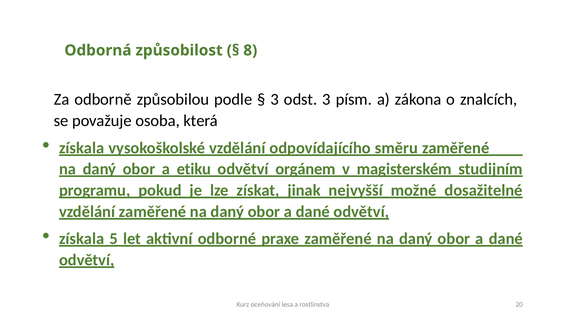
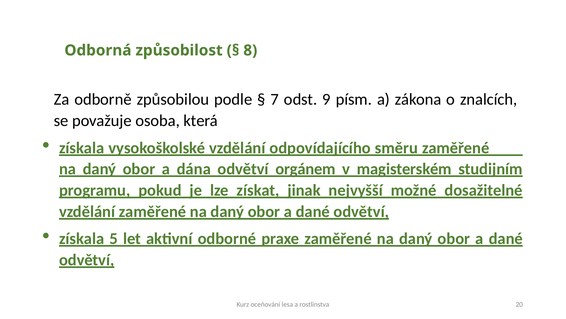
3 at (275, 99): 3 -> 7
odst 3: 3 -> 9
etiku: etiku -> dána
